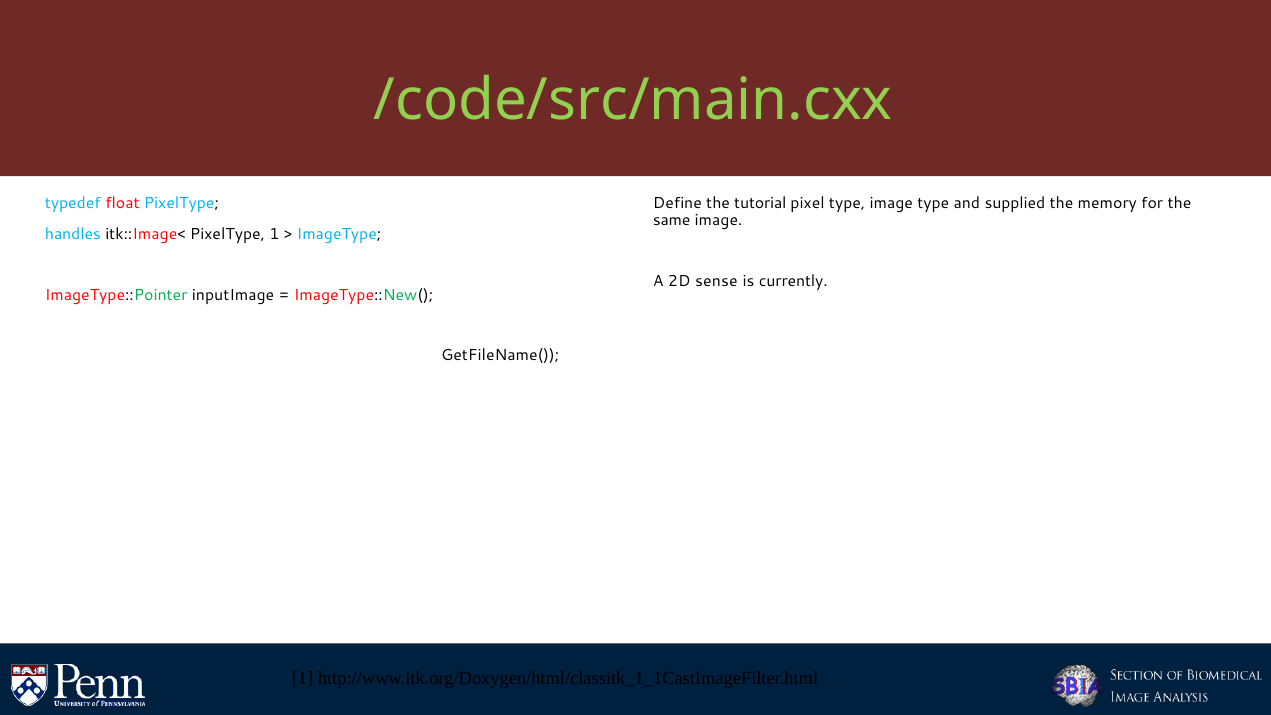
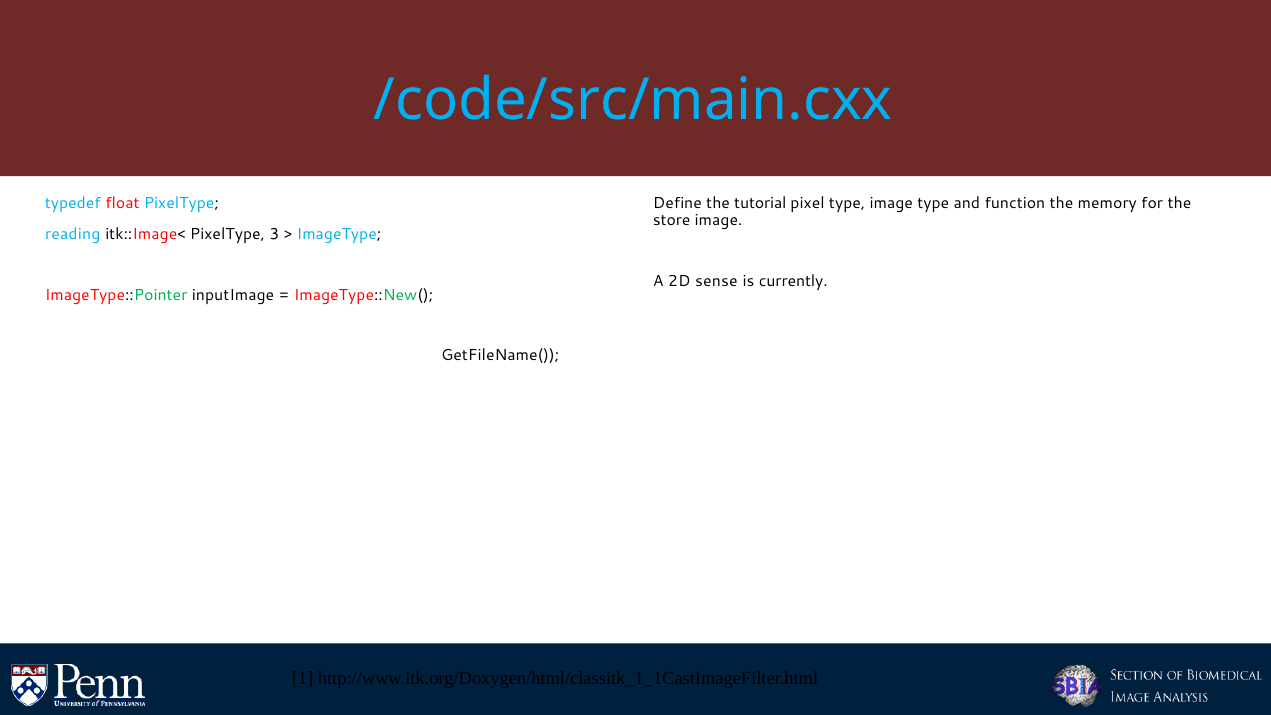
/code/src/main.cxx colour: light green -> light blue
supplied: supplied -> function
same: same -> store
handles: handles -> reading
PixelType 1: 1 -> 3
